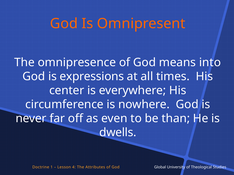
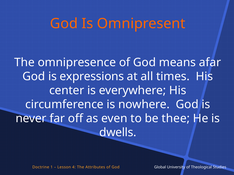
into: into -> afar
than: than -> thee
